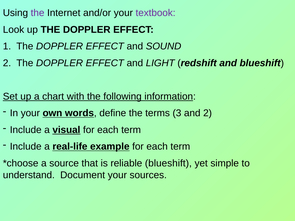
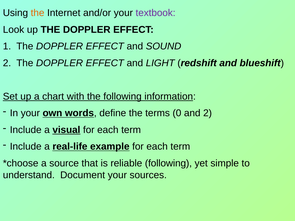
the at (38, 13) colour: purple -> orange
3: 3 -> 0
reliable blueshift: blueshift -> following
